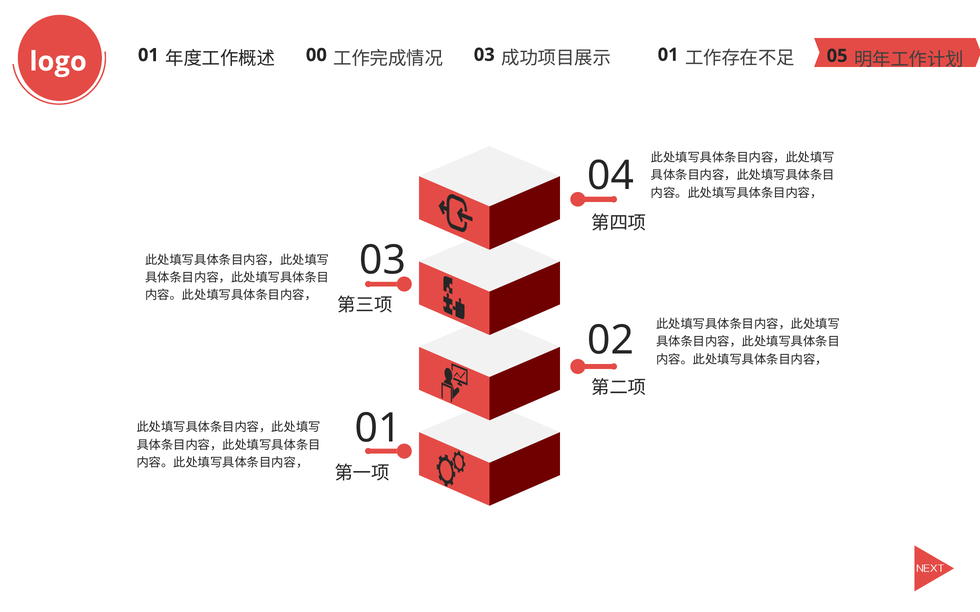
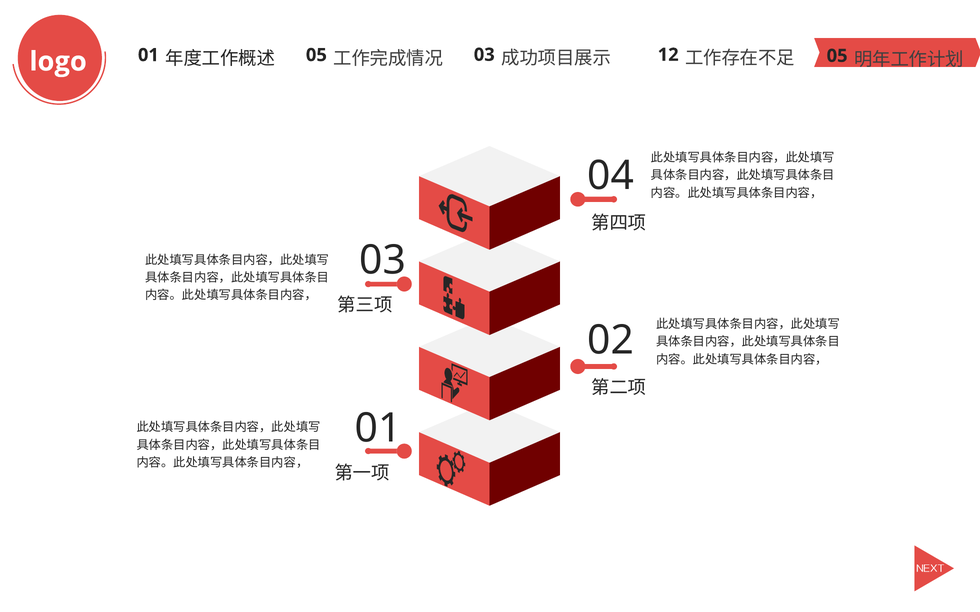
00 at (316, 55): 00 -> 05
01 at (668, 55): 01 -> 12
